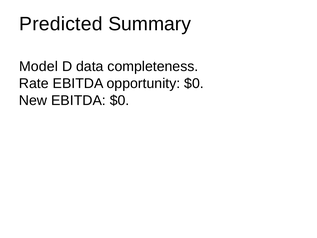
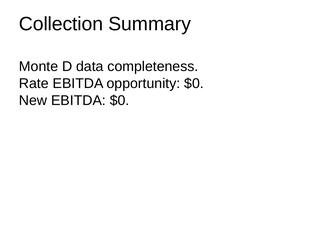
Predicted: Predicted -> Collection
Model: Model -> Monte
